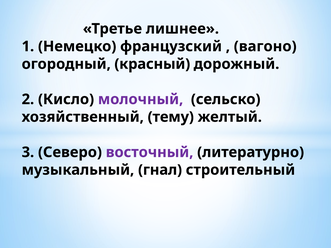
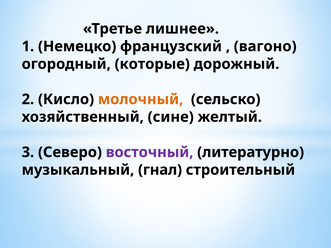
красный: красный -> которые
молочный colour: purple -> orange
тему: тему -> сине
